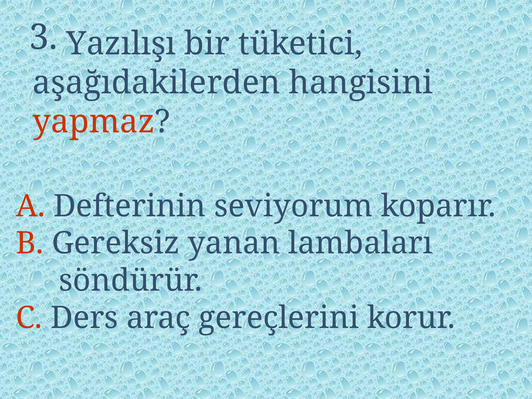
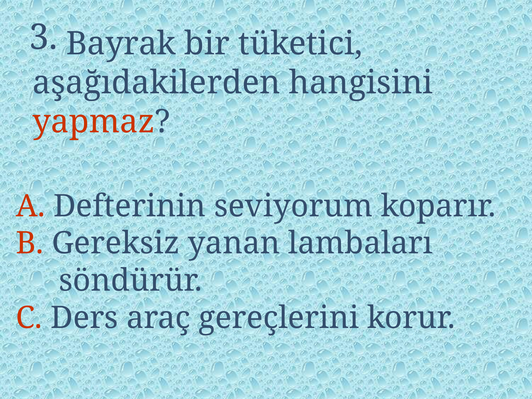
Yazılışı: Yazılışı -> Bayrak
